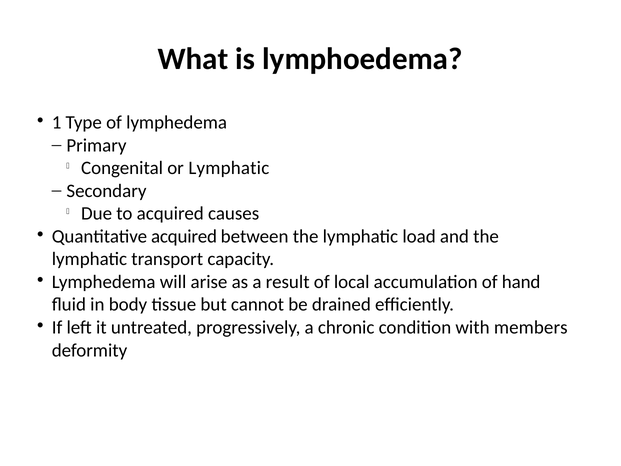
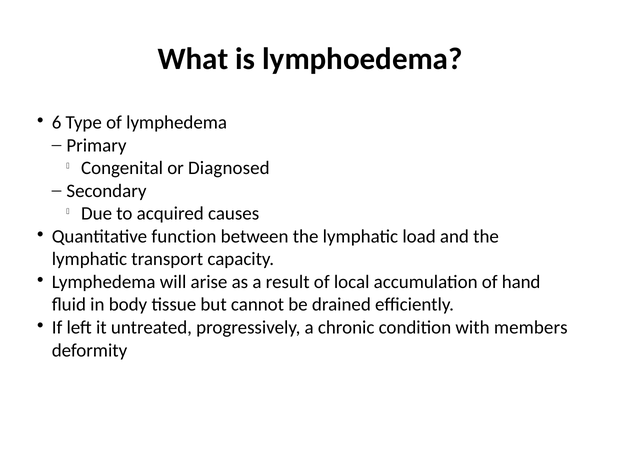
1: 1 -> 6
or Lymphatic: Lymphatic -> Diagnosed
Quantitative acquired: acquired -> function
